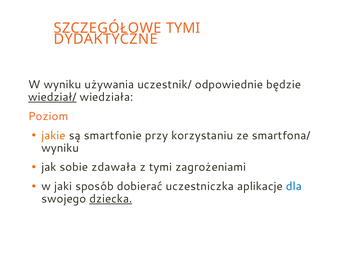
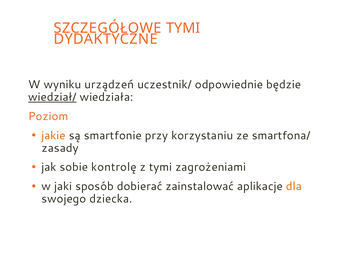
używania: używania -> urządzeń
wyniku at (60, 148): wyniku -> zasady
zdawała: zdawała -> kontrolę
uczestniczka: uczestniczka -> zainstalować
dla colour: blue -> orange
dziecka underline: present -> none
